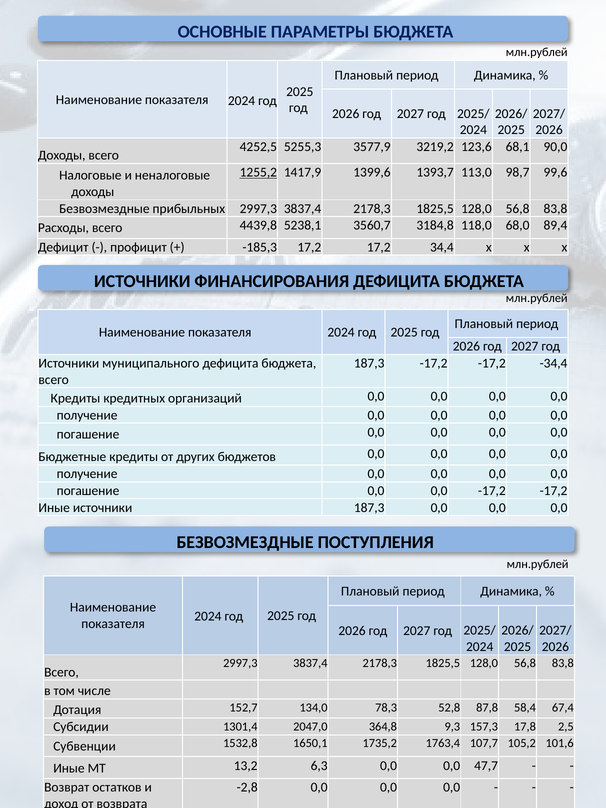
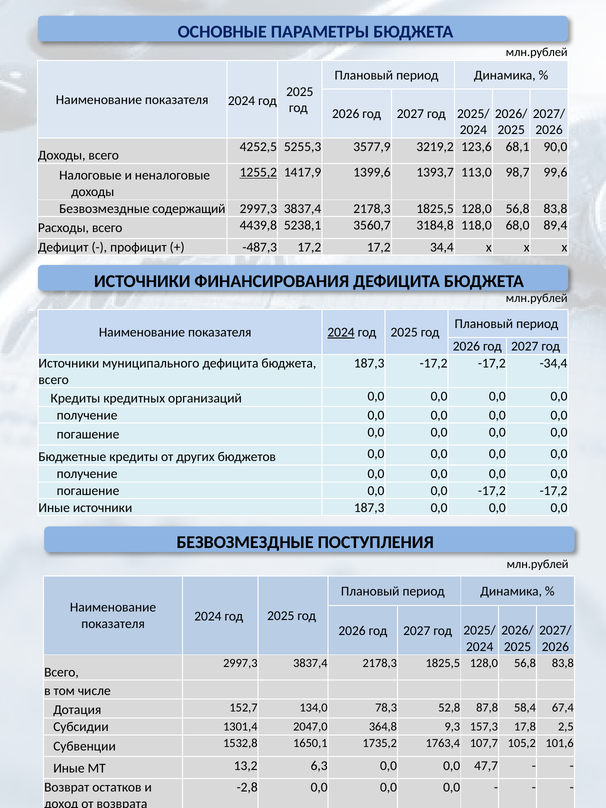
прибыльных: прибыльных -> содержащий
-185,3: -185,3 -> -487,3
2024 at (341, 332) underline: none -> present
